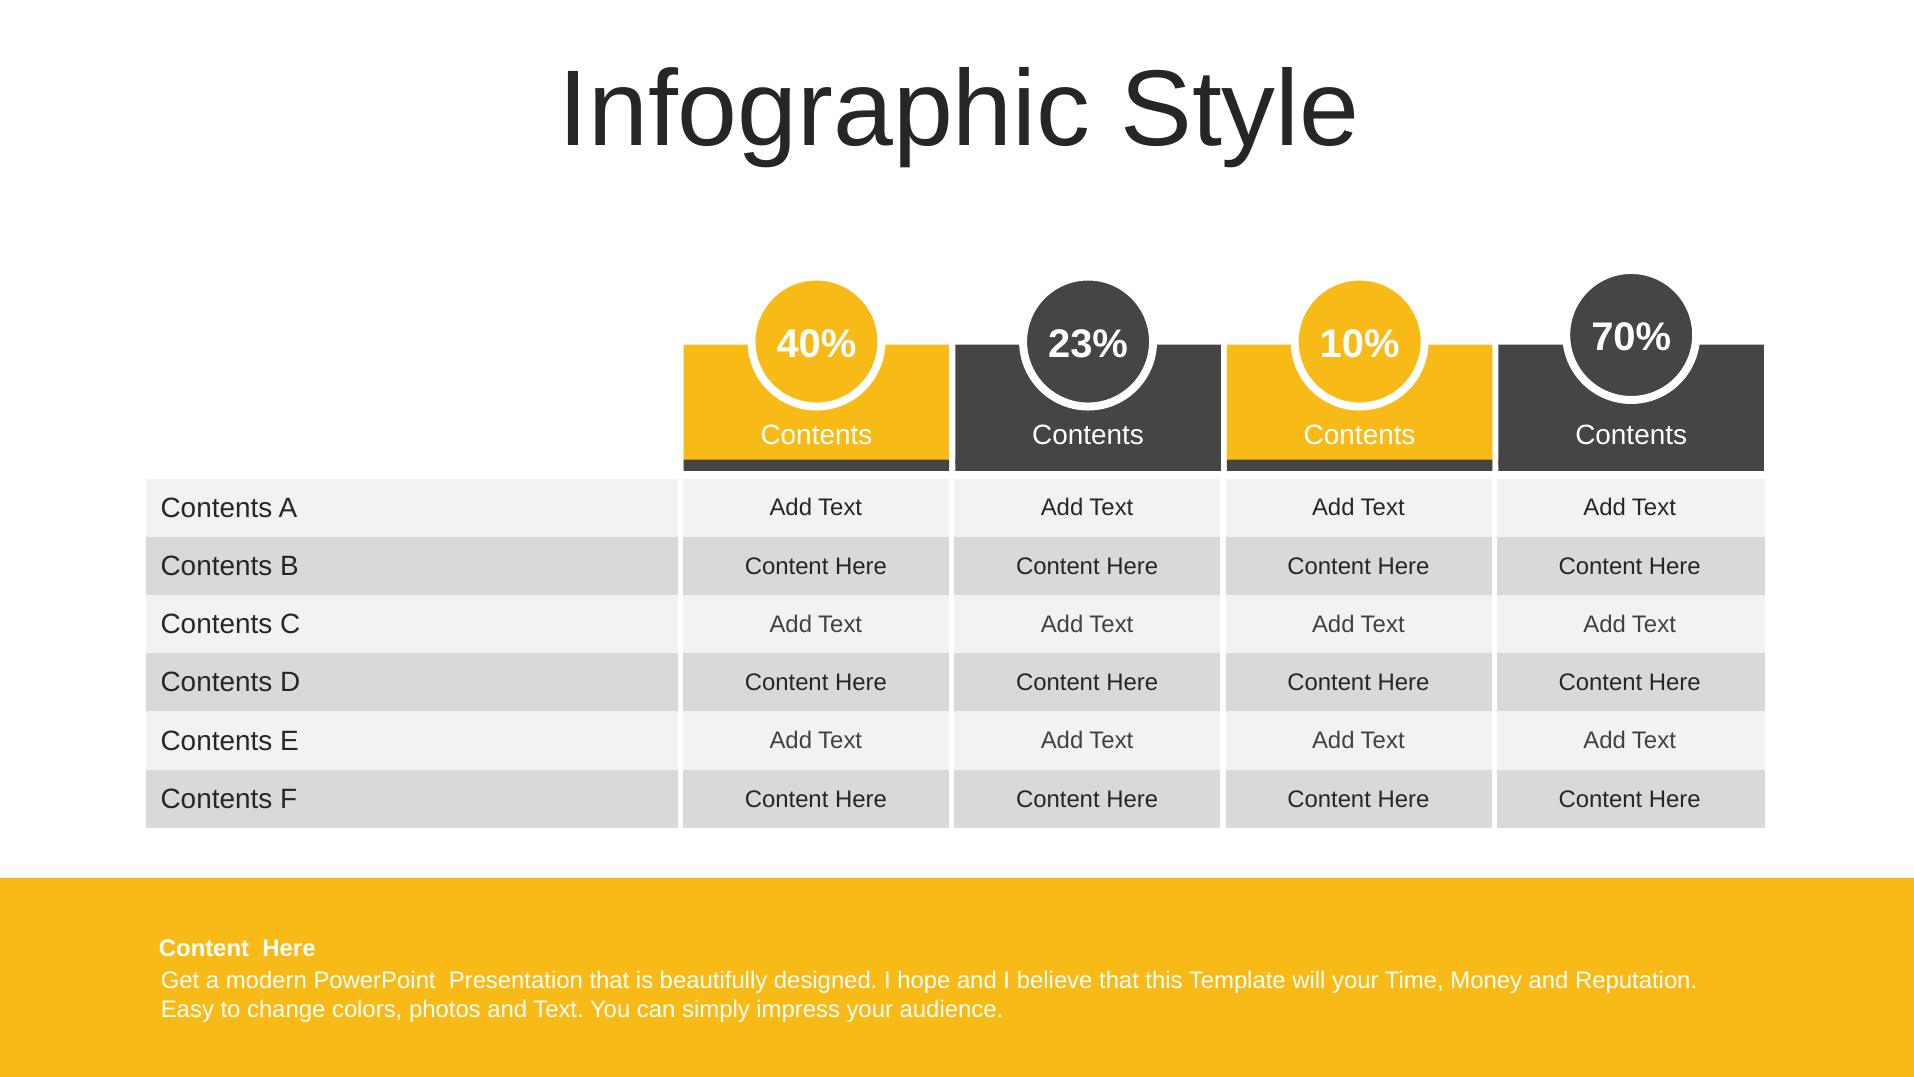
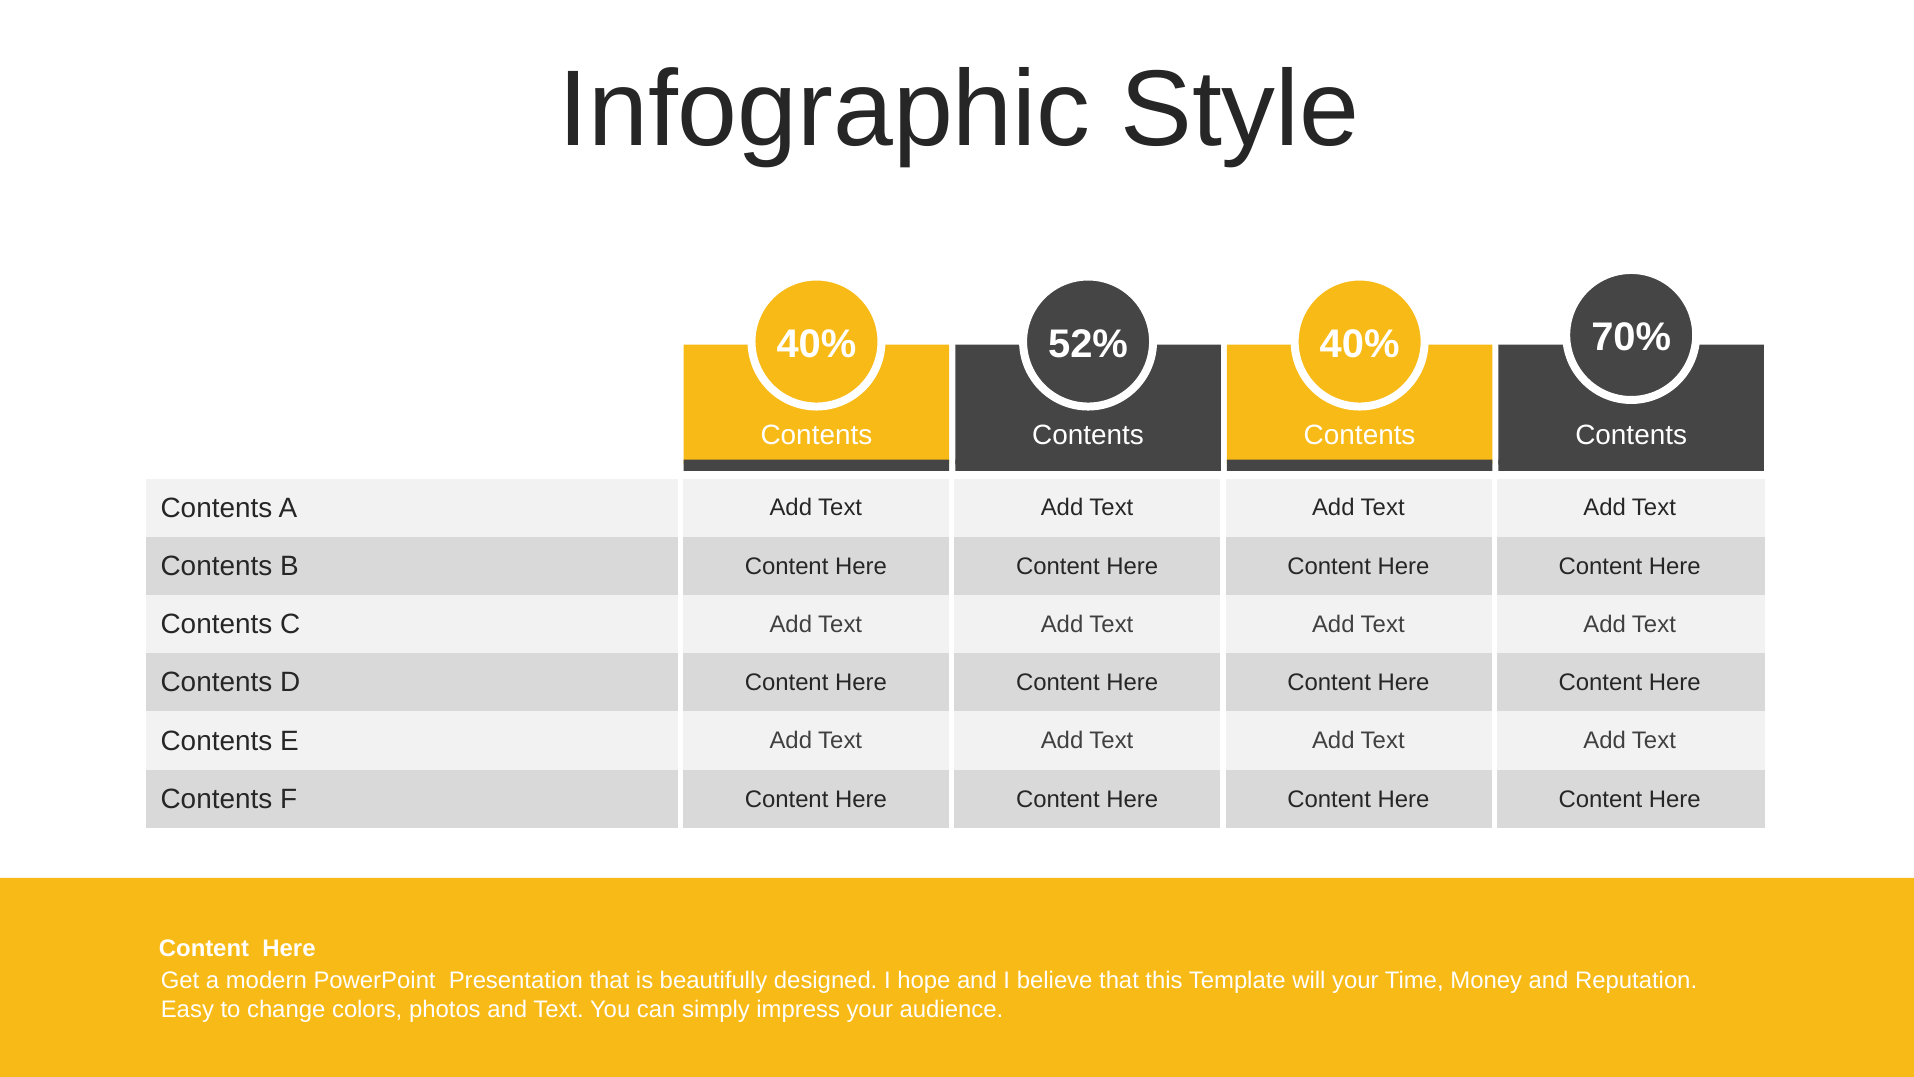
23%: 23% -> 52%
10% at (1360, 344): 10% -> 40%
